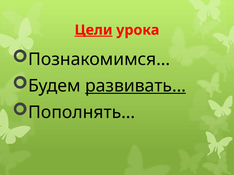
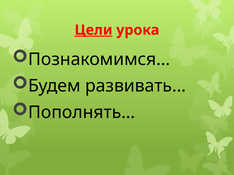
развивать… underline: present -> none
